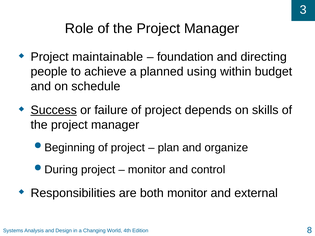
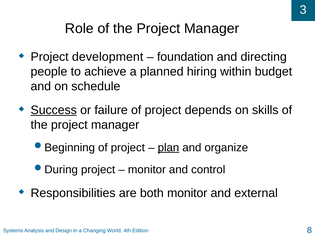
maintainable: maintainable -> development
using: using -> hiring
plan underline: none -> present
